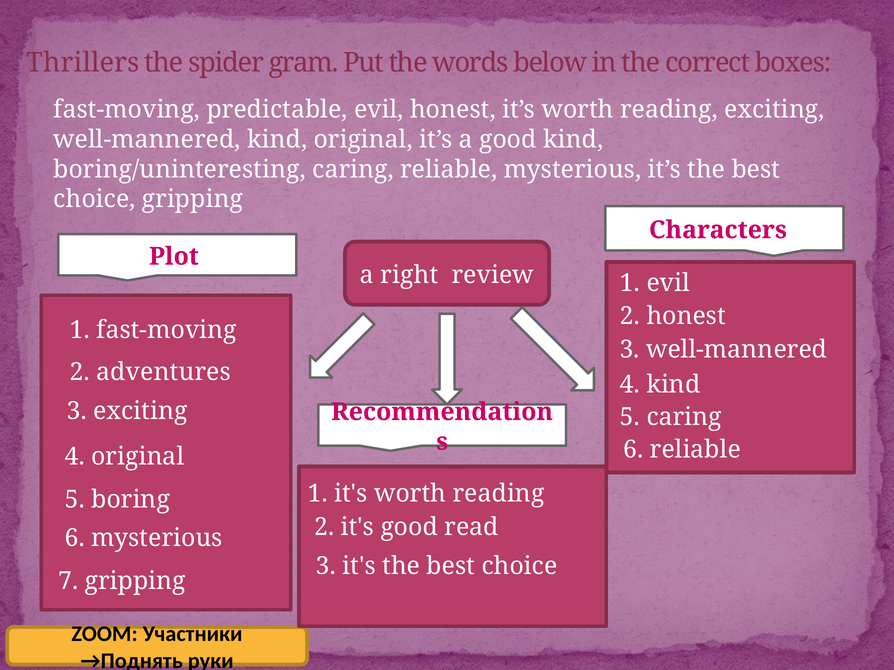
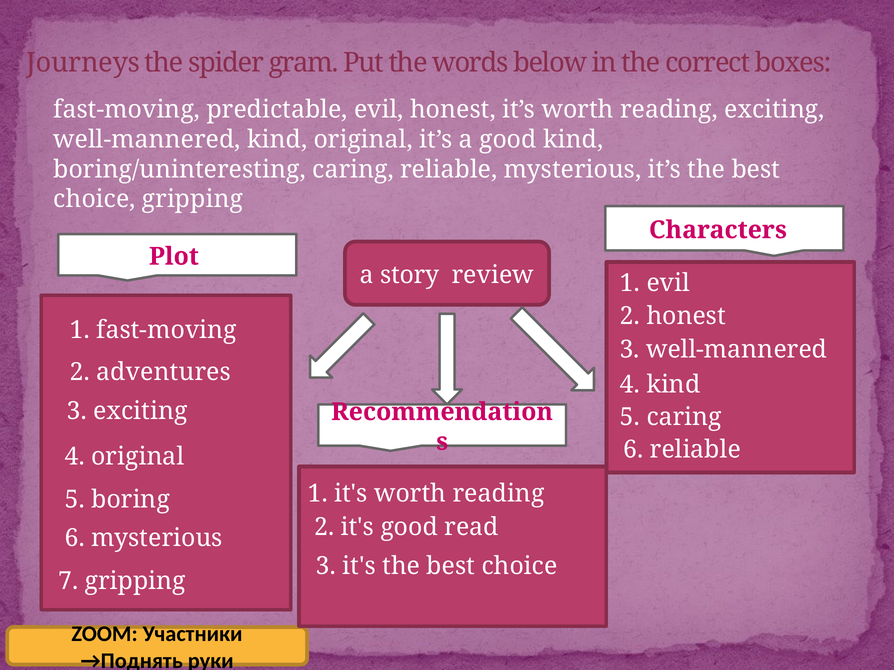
Thrillers: Thrillers -> Journeys
right: right -> story
